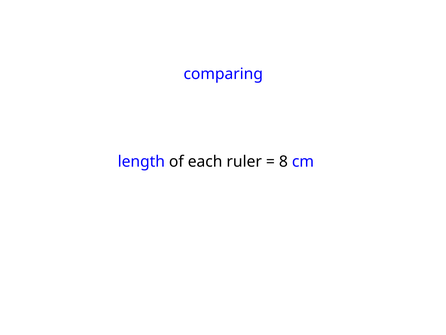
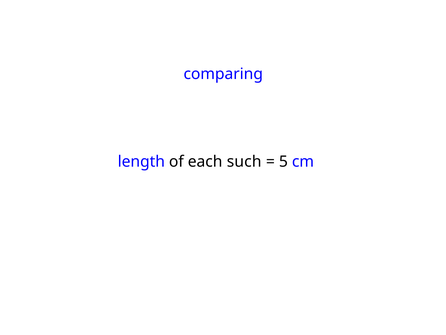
ruler: ruler -> such
8: 8 -> 5
